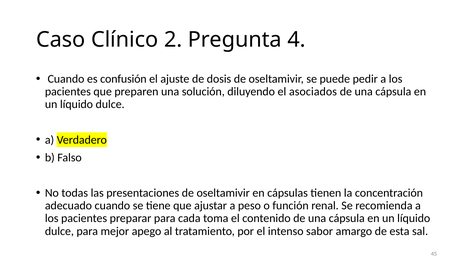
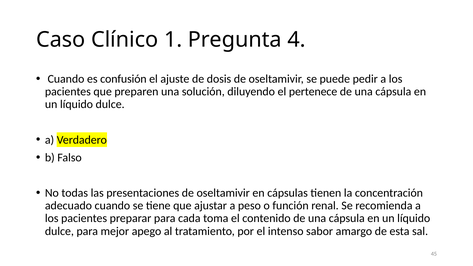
2: 2 -> 1
asociados: asociados -> pertenece
